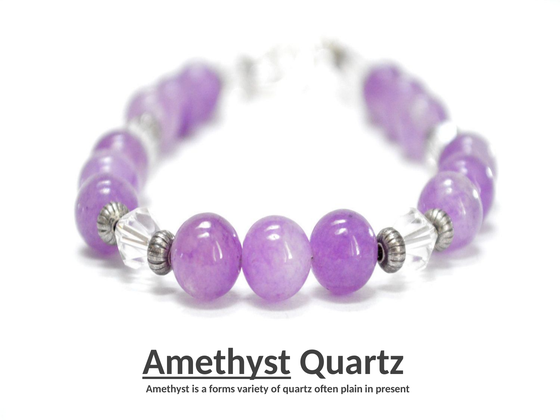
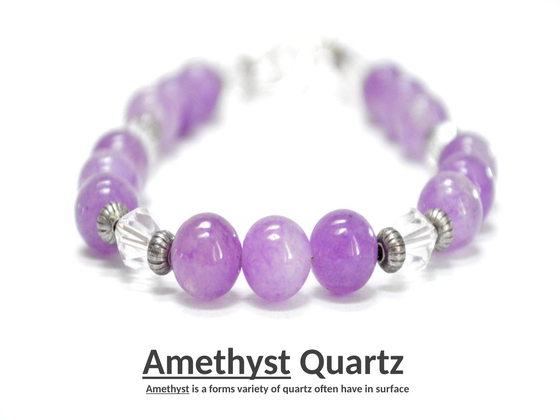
Amethyst at (168, 389) underline: none -> present
plain: plain -> have
present: present -> surface
